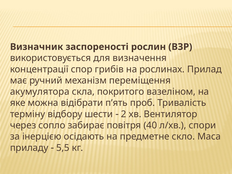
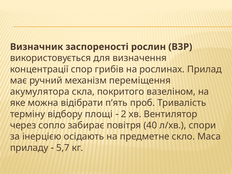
шести: шести -> площі
5,5: 5,5 -> 5,7
